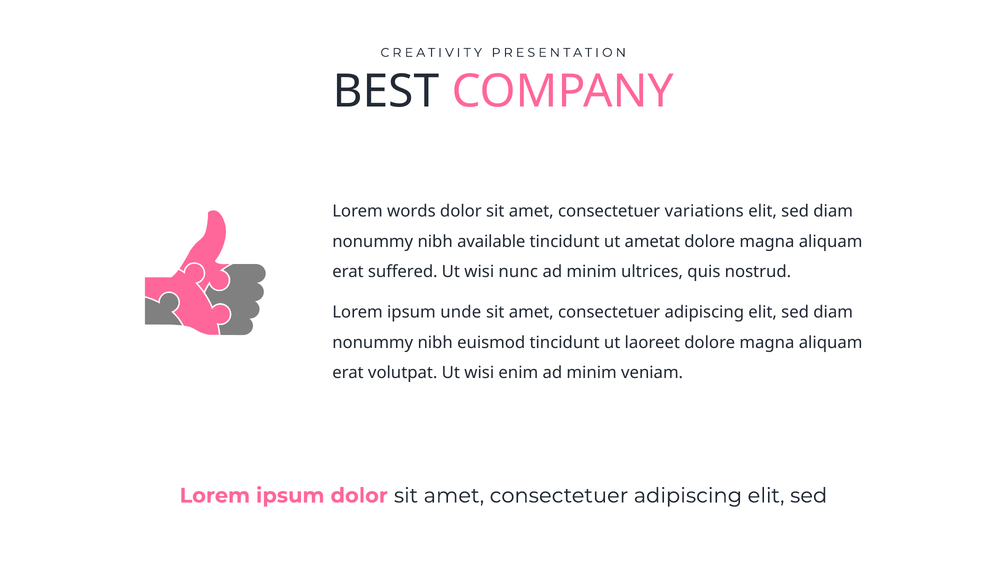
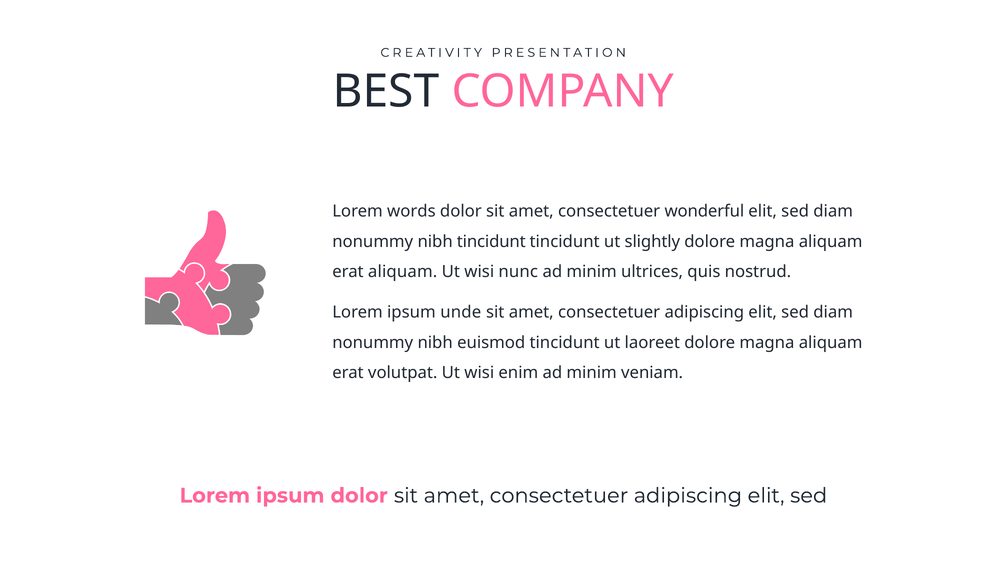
variations: variations -> wonderful
nibh available: available -> tincidunt
ametat: ametat -> slightly
erat suffered: suffered -> aliquam
